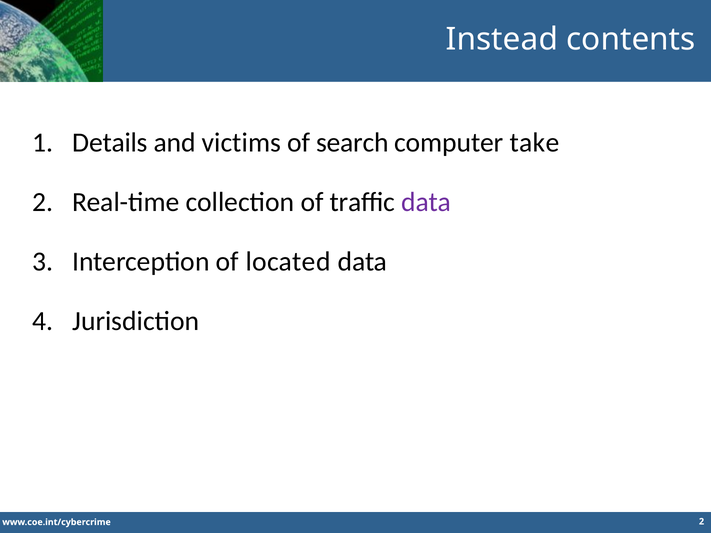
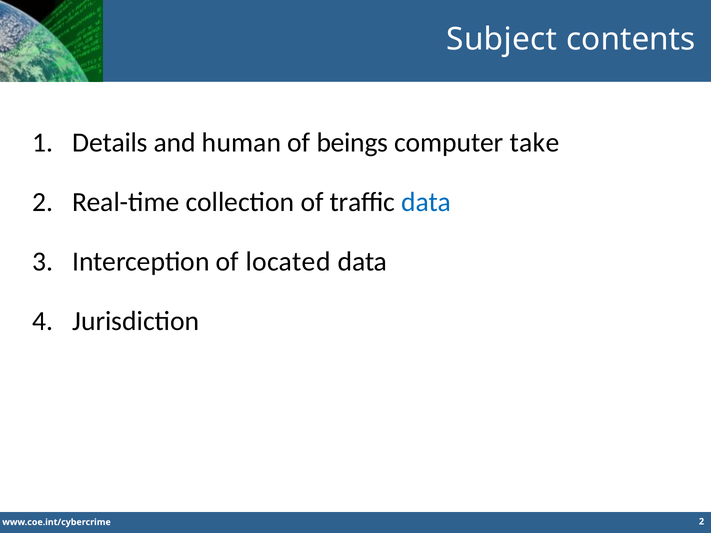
Instead: Instead -> Subject
victims: victims -> human
search: search -> beings
data at (426, 202) colour: purple -> blue
